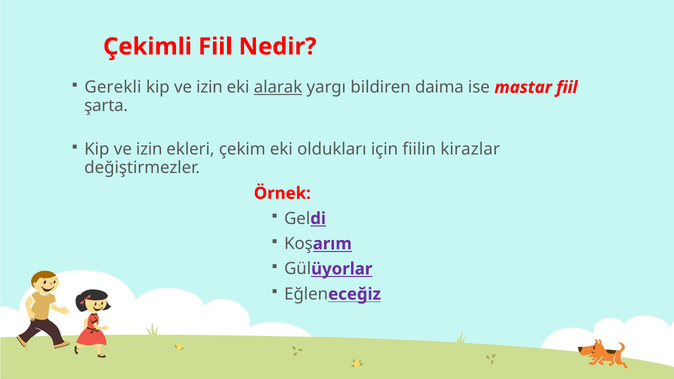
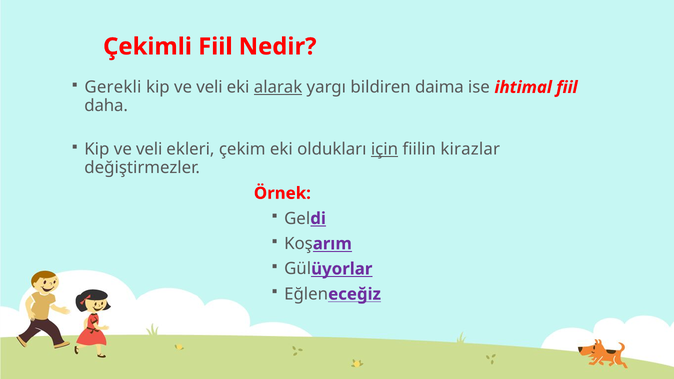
izin at (209, 87): izin -> veli
mastar: mastar -> ihtimal
şarta: şarta -> daha
izin at (149, 149): izin -> veli
için underline: none -> present
